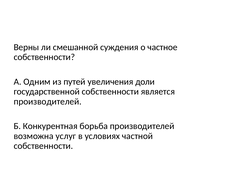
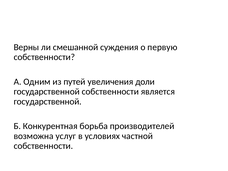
частное: частное -> первую
производителей at (48, 102): производителей -> государственной
